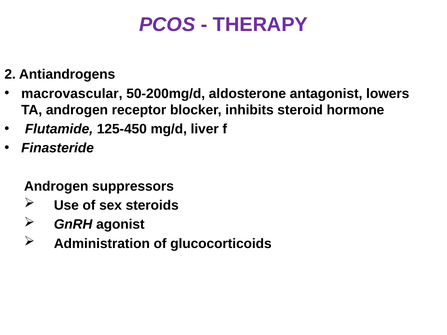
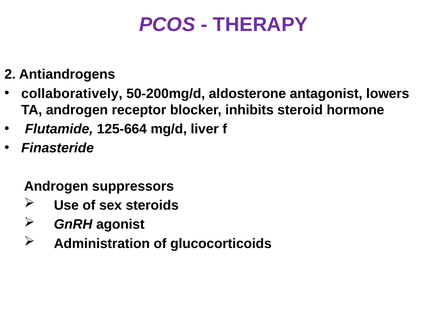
macrovascular: macrovascular -> collaboratively
125-450: 125-450 -> 125-664
